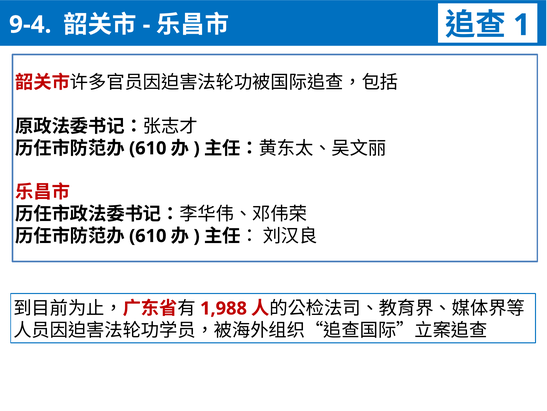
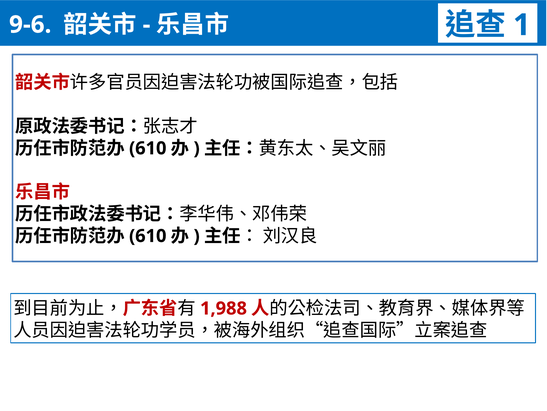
9-4: 9-4 -> 9-6
